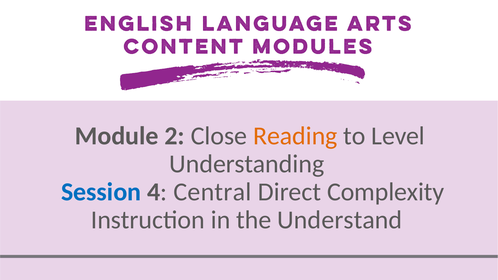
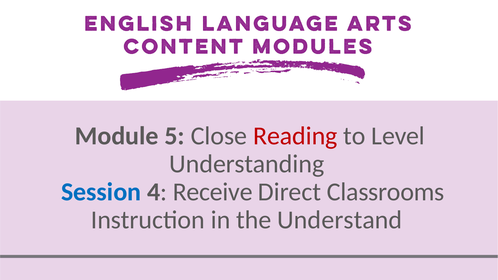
2: 2 -> 5
Reading colour: orange -> red
Central: Central -> Receive
Complexity: Complexity -> Classrooms
